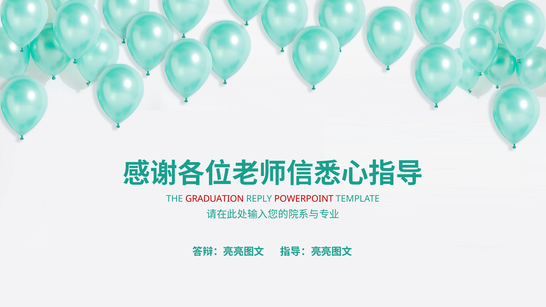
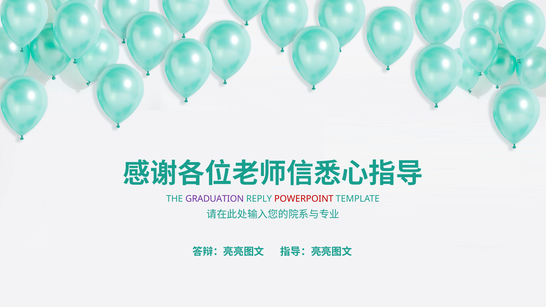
GRADUATION colour: red -> purple
